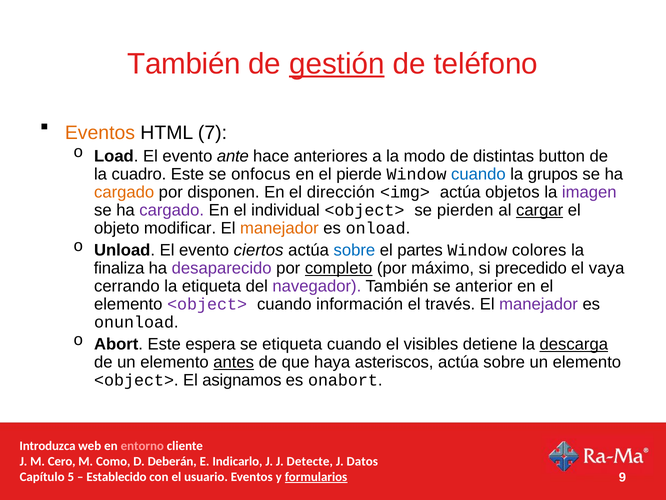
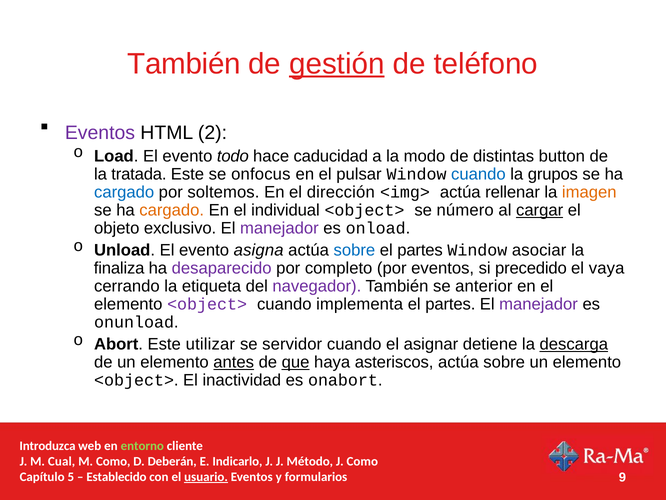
Eventos at (100, 133) colour: orange -> purple
7: 7 -> 2
ante: ante -> todo
anteriores: anteriores -> caducidad
cuadro: cuadro -> tratada
pierde: pierde -> pulsar
cargado at (124, 192) colour: orange -> blue
disponen: disponen -> soltemos
objetos: objetos -> rellenar
imagen colour: purple -> orange
cargado at (172, 210) colour: purple -> orange
pierden: pierden -> número
modificar: modificar -> exclusivo
manejador at (279, 228) colour: orange -> purple
ciertos: ciertos -> asigna
colores: colores -> asociar
completo underline: present -> none
por máximo: máximo -> eventos
información: información -> implementa
través at (450, 304): través -> partes
espera: espera -> utilizar
se etiqueta: etiqueta -> servidor
visibles: visibles -> asignar
que underline: none -> present
asignamos: asignamos -> inactividad
entorno colour: pink -> light green
Cero: Cero -> Cual
Detecte: Detecte -> Método
J Datos: Datos -> Como
usuario underline: none -> present
formularios underline: present -> none
